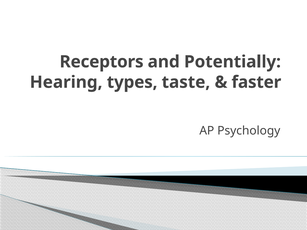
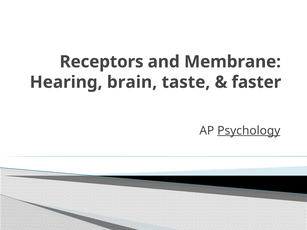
Potentially: Potentially -> Membrane
types: types -> brain
Psychology underline: none -> present
